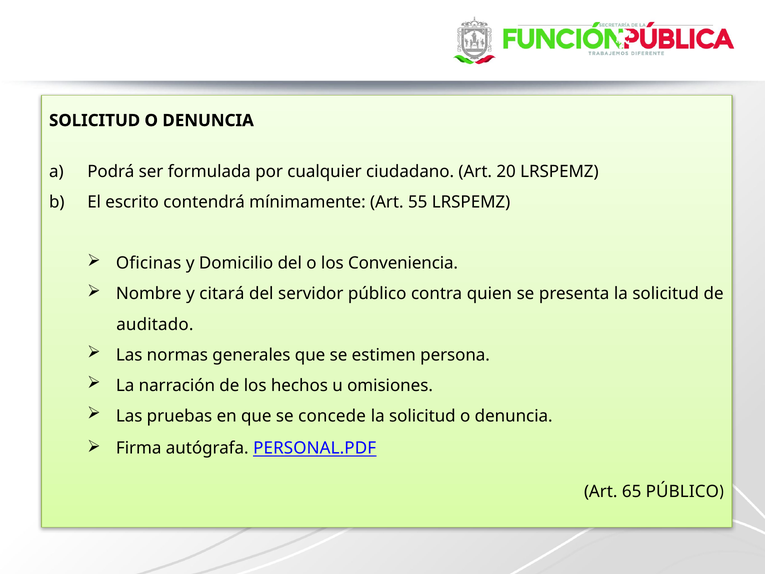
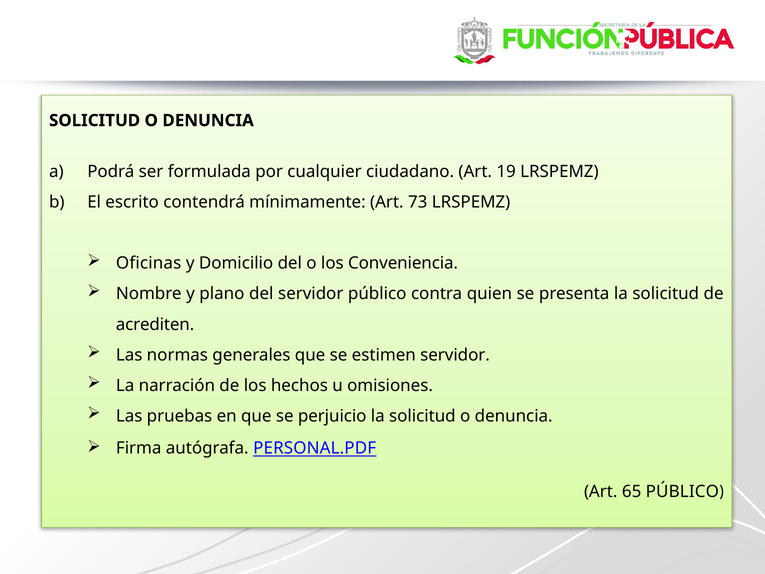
20: 20 -> 19
55: 55 -> 73
citará: citará -> plano
auditado: auditado -> acrediten
estimen persona: persona -> servidor
concede: concede -> perjuicio
